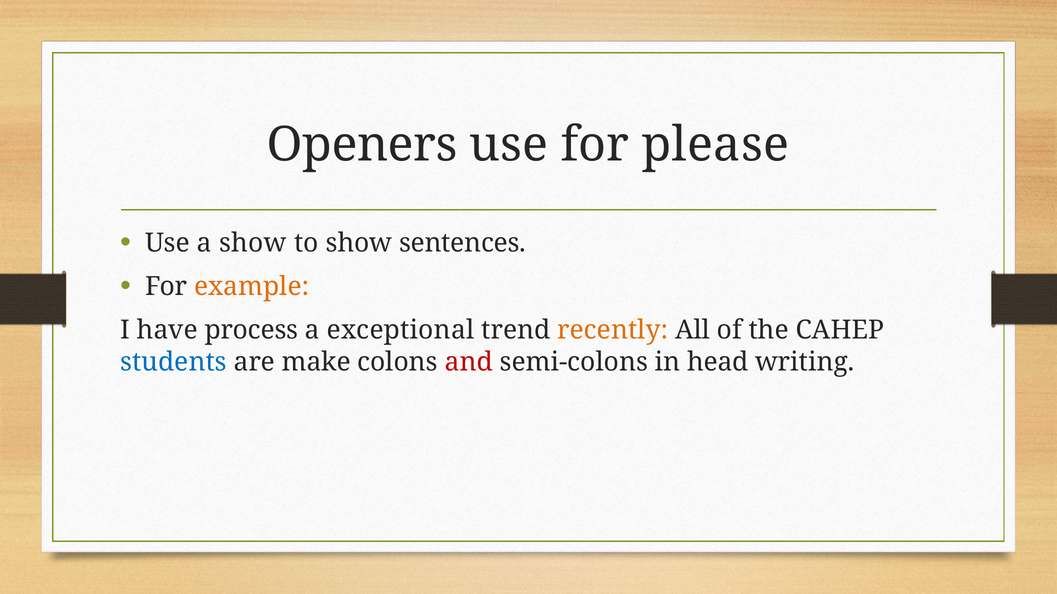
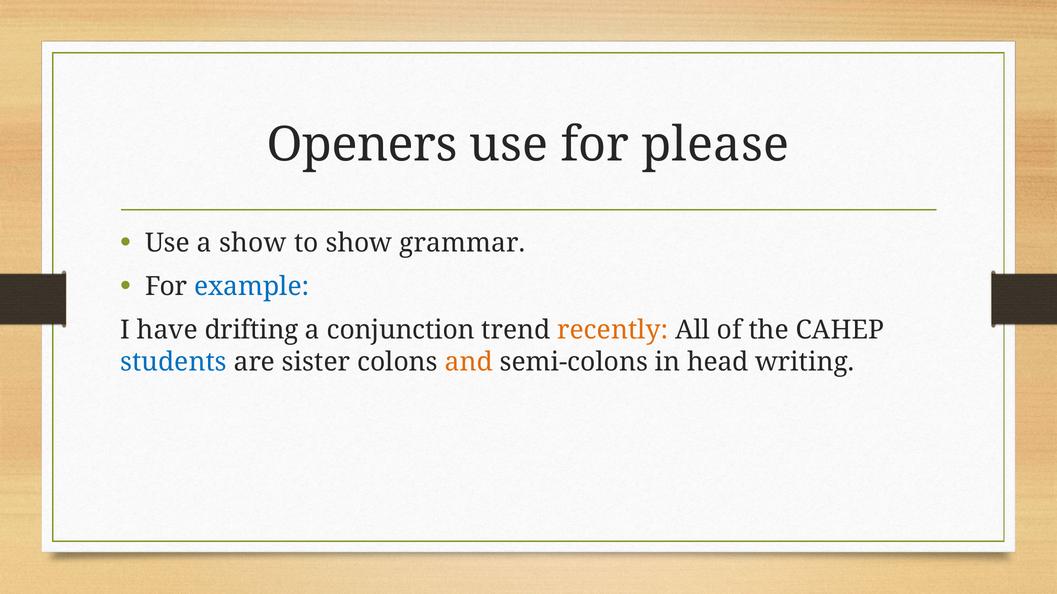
sentences: sentences -> grammar
example colour: orange -> blue
process: process -> drifting
exceptional: exceptional -> conjunction
make: make -> sister
and colour: red -> orange
